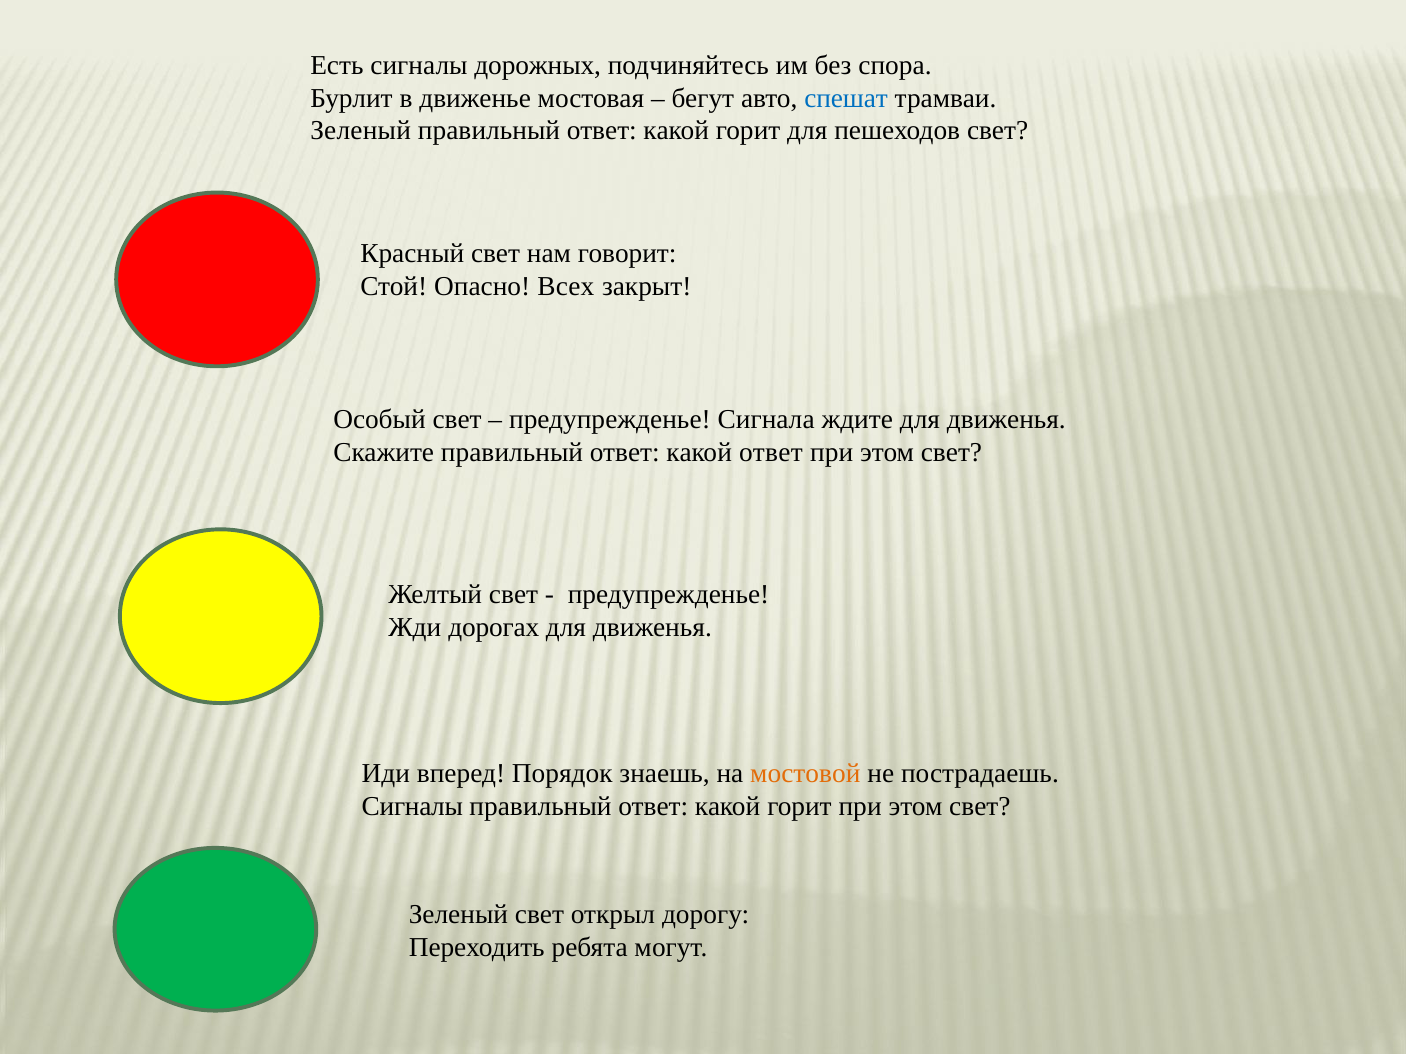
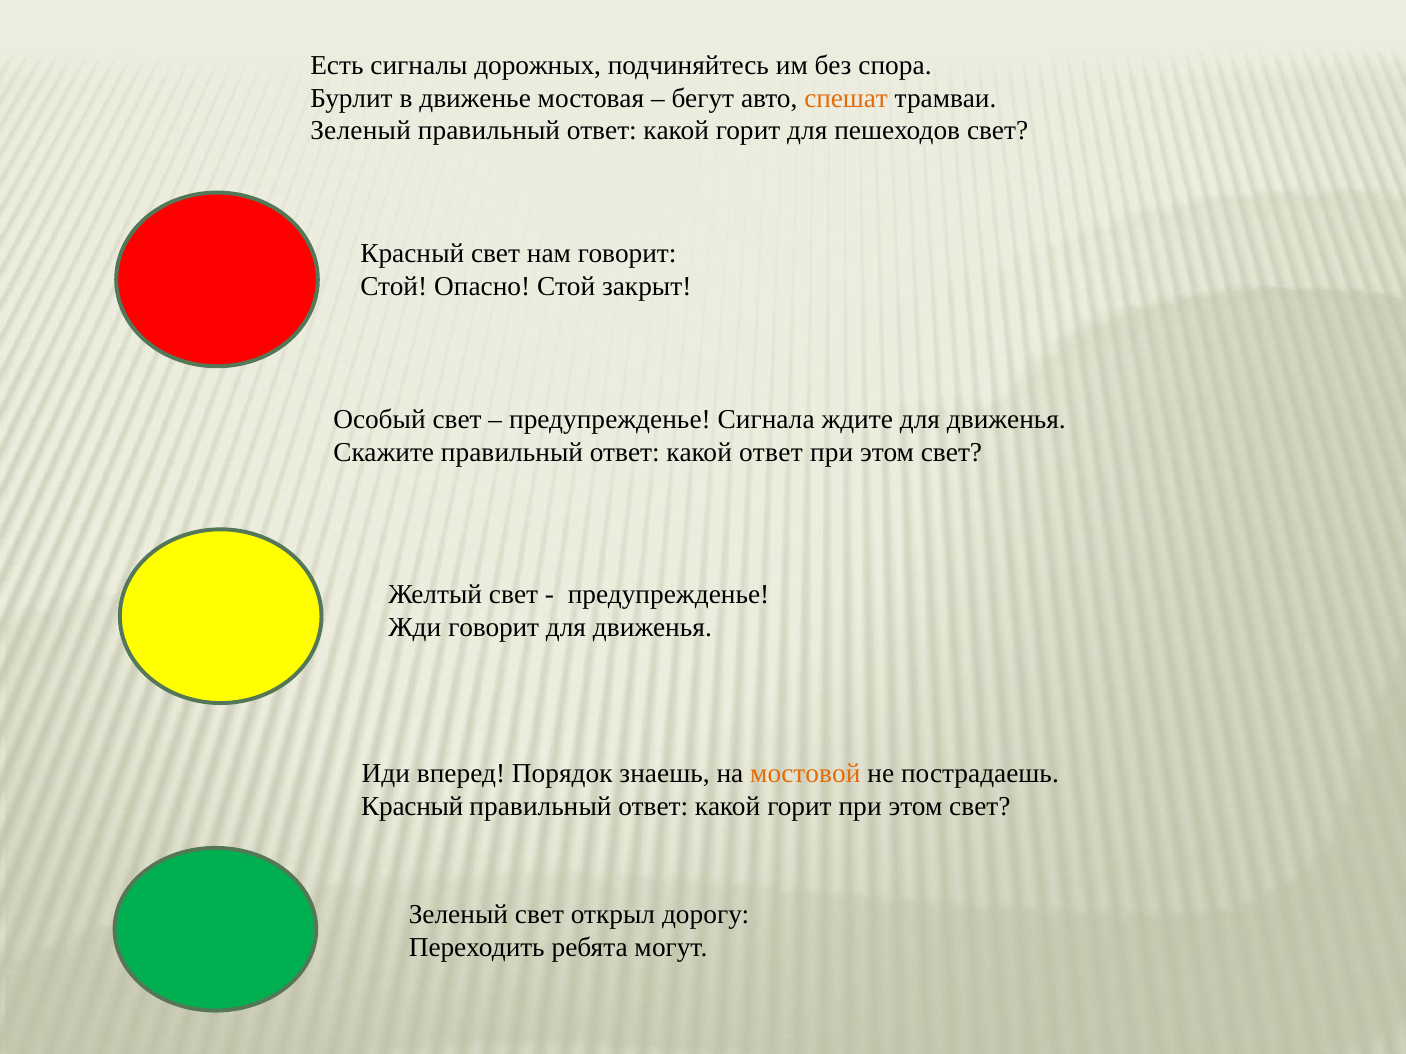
спешат colour: blue -> orange
Опасно Всех: Всех -> Стой
Жди дорогах: дорогах -> говорит
Сигналы at (412, 807): Сигналы -> Красный
